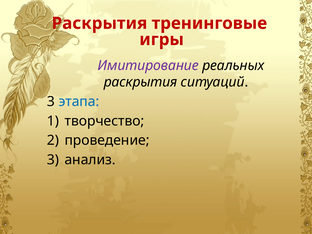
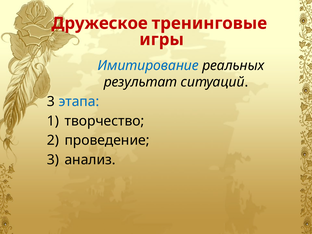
Раскрытия at (99, 23): Раскрытия -> Дружеское
Имитирование colour: purple -> blue
раскрытия at (140, 82): раскрытия -> результат
